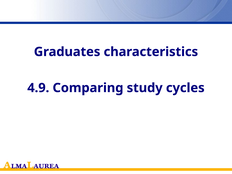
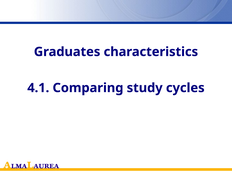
4.9: 4.9 -> 4.1
